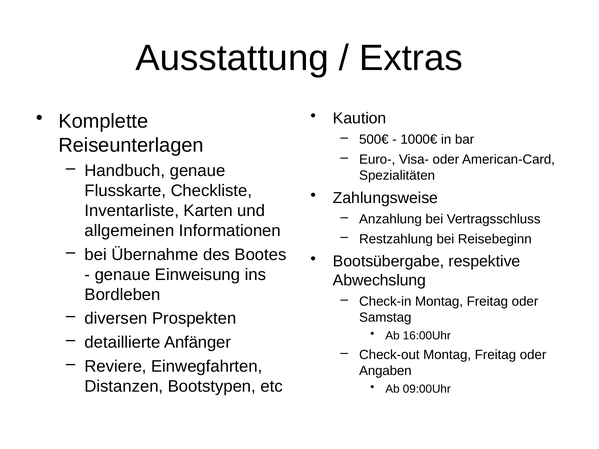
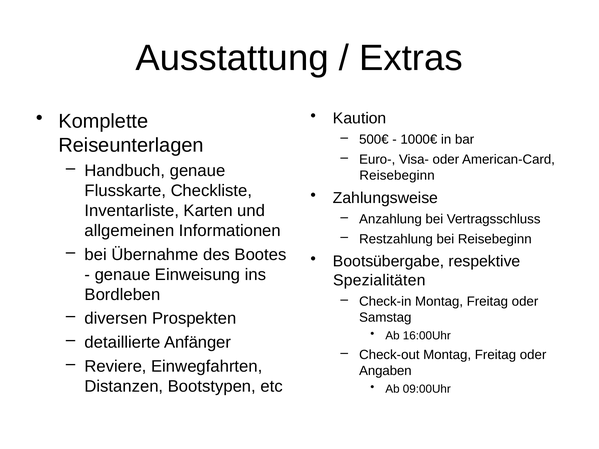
Spezialitäten at (397, 176): Spezialitäten -> Reisebeginn
Abwechslung: Abwechslung -> Spezialitäten
